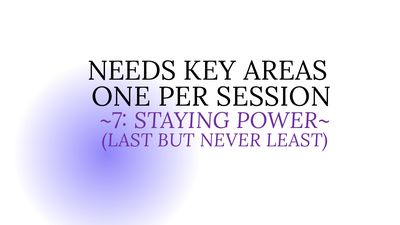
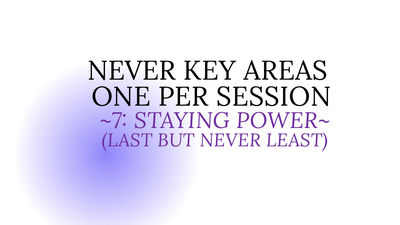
NEEDS at (132, 71): NEEDS -> NEVER
